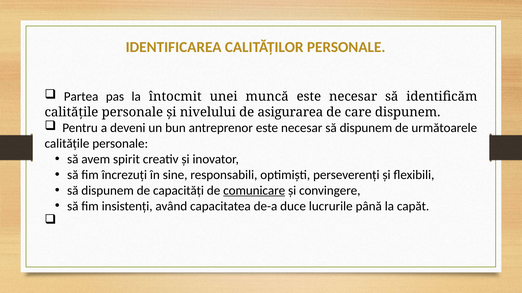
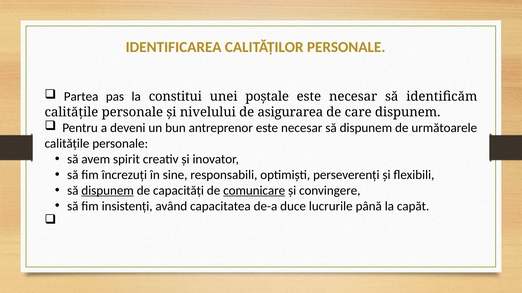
întocmit: întocmit -> constitui
muncă: muncă -> poștale
dispunem at (108, 191) underline: none -> present
